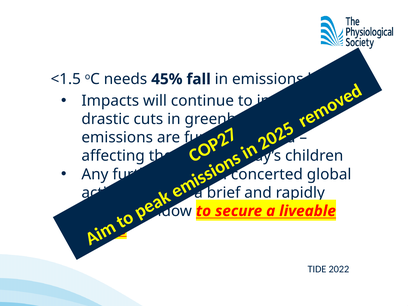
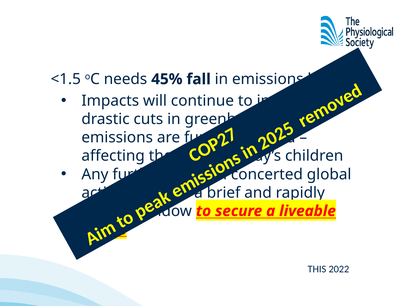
TIDE: TIDE -> THIS
